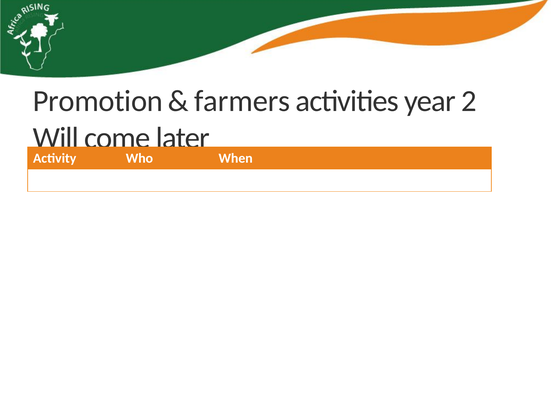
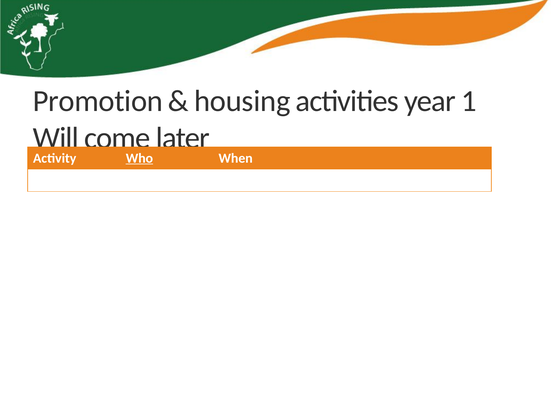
farmers: farmers -> housing
2: 2 -> 1
Who underline: none -> present
